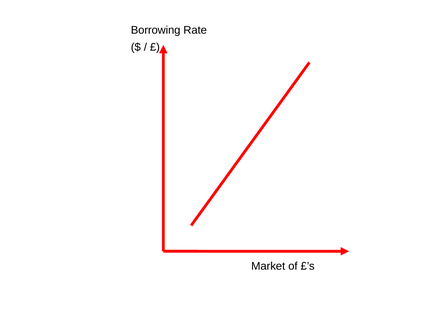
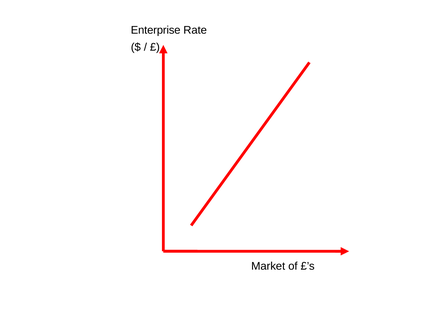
Borrowing: Borrowing -> Enterprise
